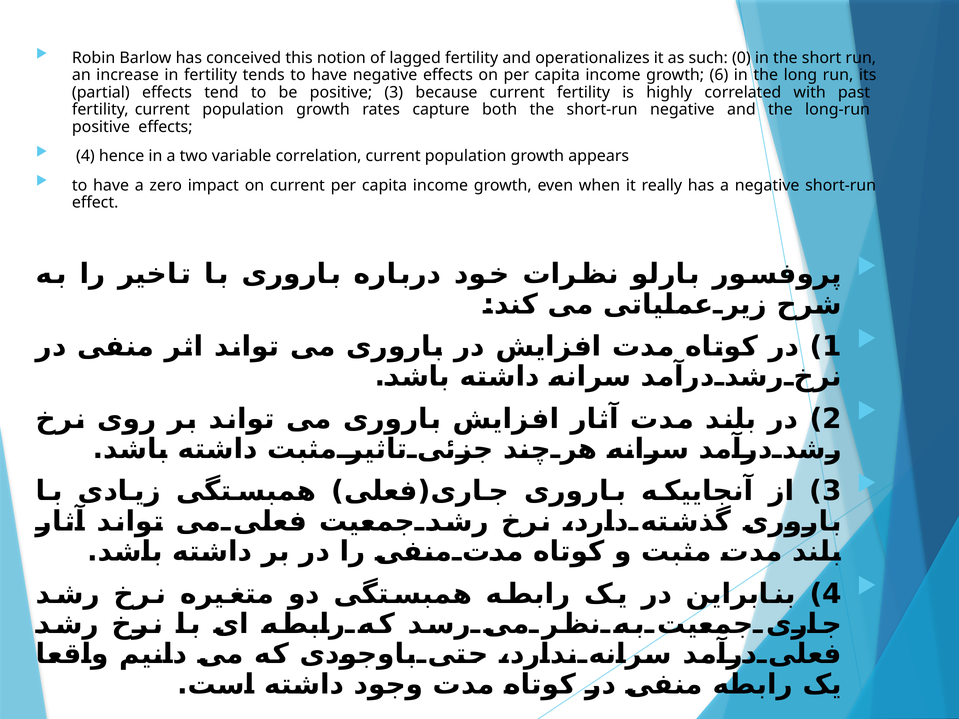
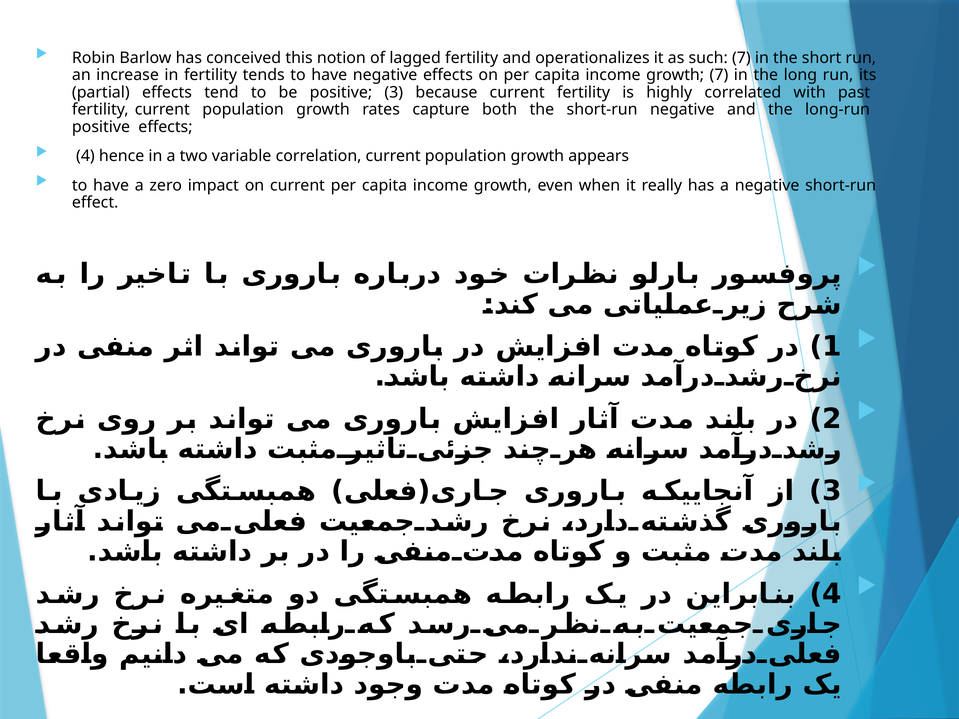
such 0: 0 -> 7
growth 6: 6 -> 7
